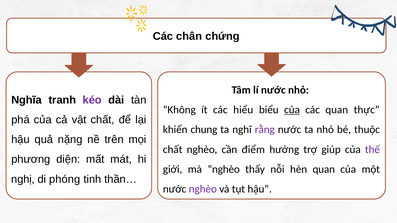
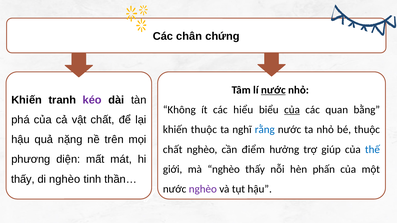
nước at (273, 90) underline: none -> present
Nghĩa at (27, 100): Nghĩa -> Khiến
thực: thực -> bằng
khiến chung: chung -> thuộc
rằng colour: purple -> blue
thế colour: purple -> blue
hèn quan: quan -> phấn
nghị at (23, 179): nghị -> thấy
di phóng: phóng -> nghèo
